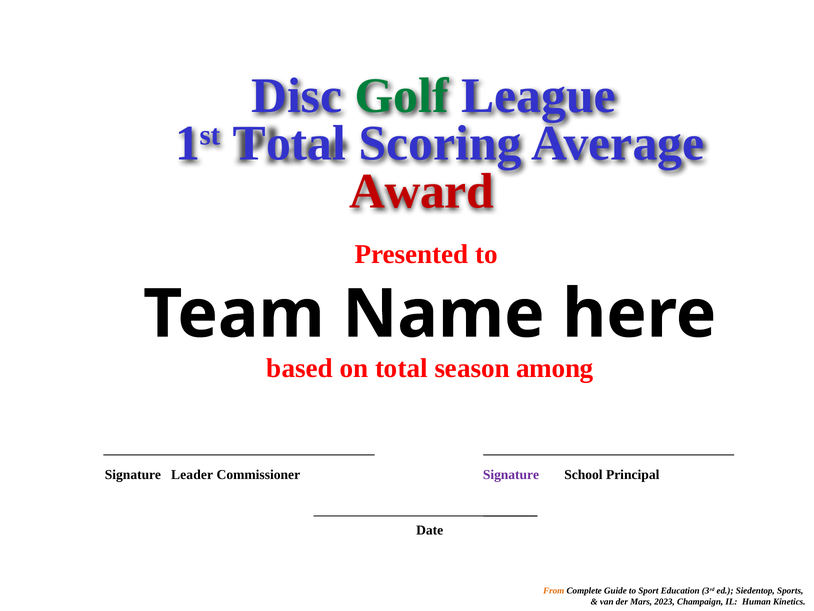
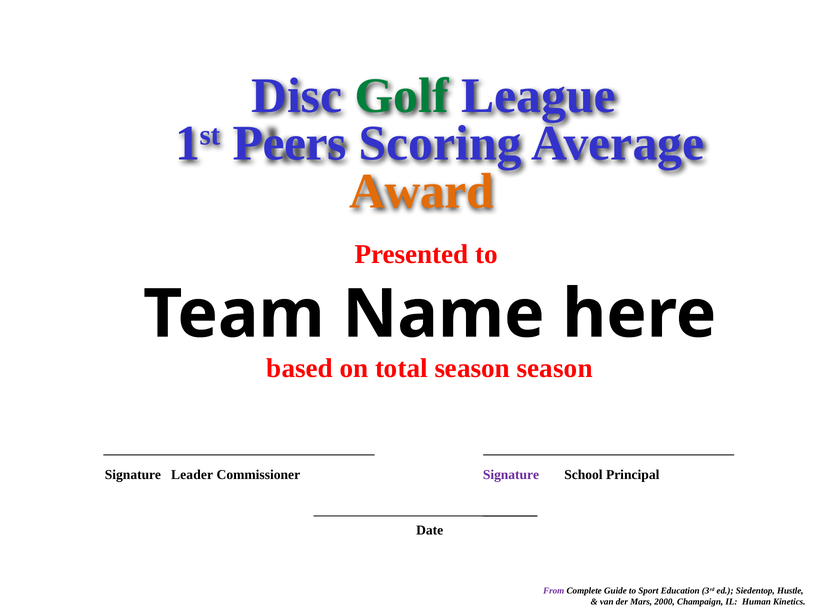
1st Total: Total -> Peers
Award colour: red -> orange
among at (555, 368): among -> season
From colour: orange -> purple
Sports: Sports -> Hustle
2023: 2023 -> 2000
